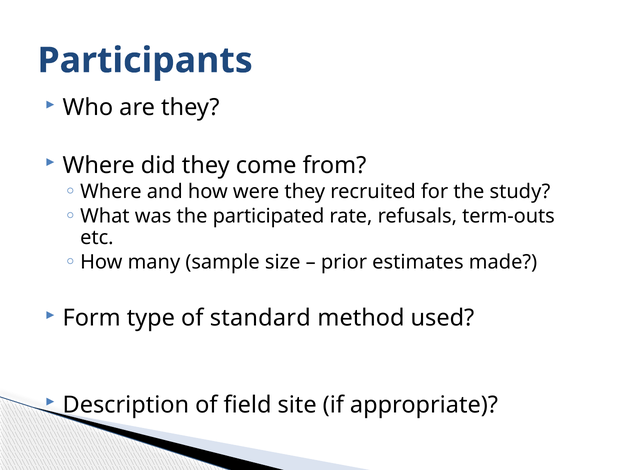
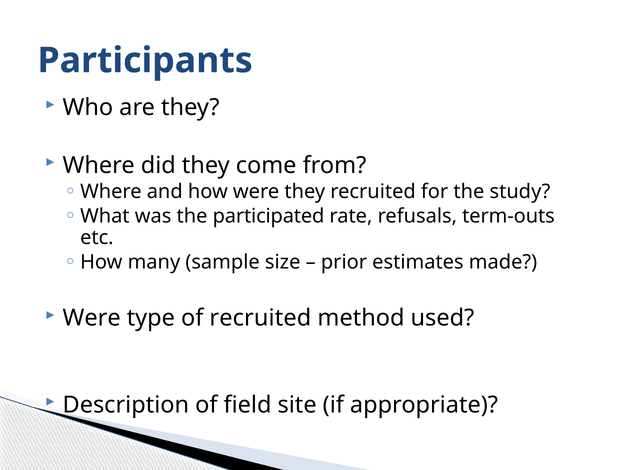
Form at (92, 318): Form -> Were
of standard: standard -> recruited
